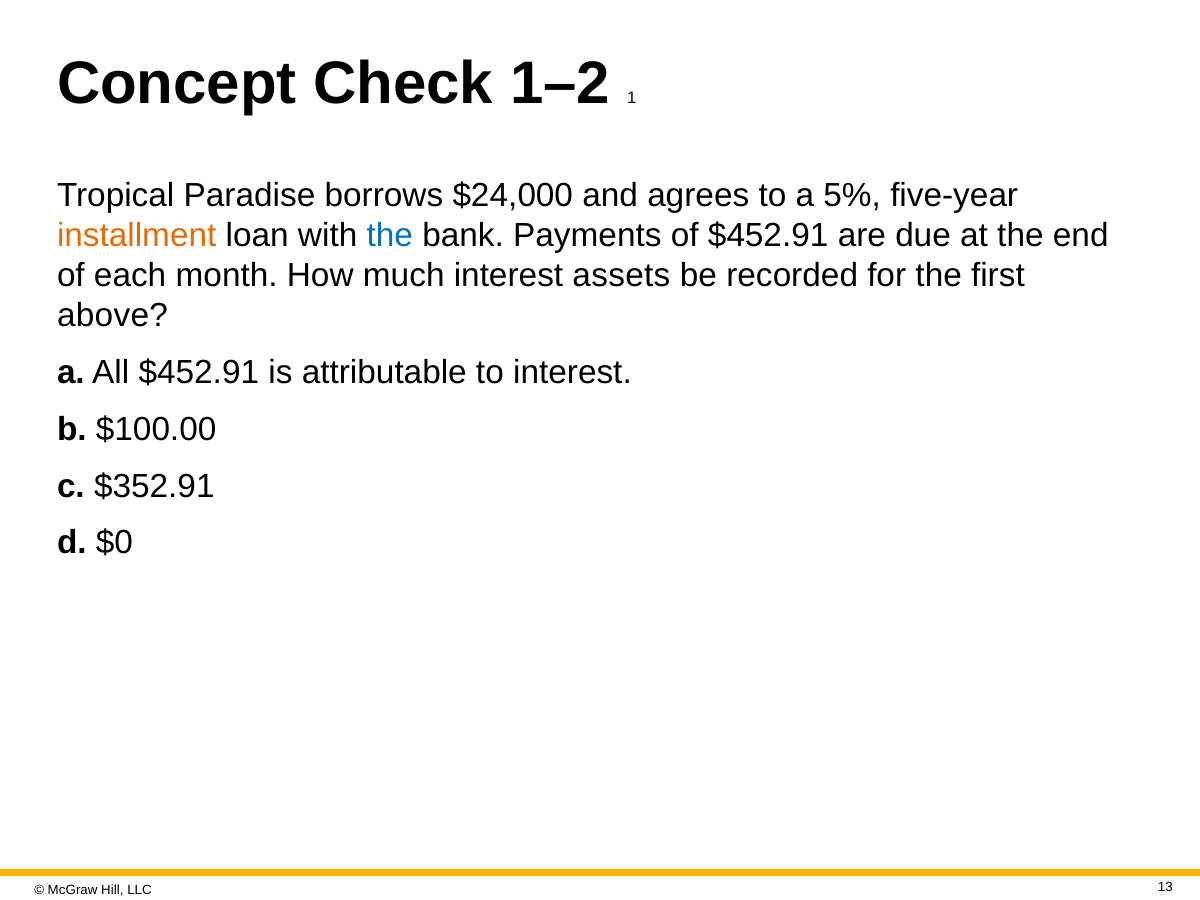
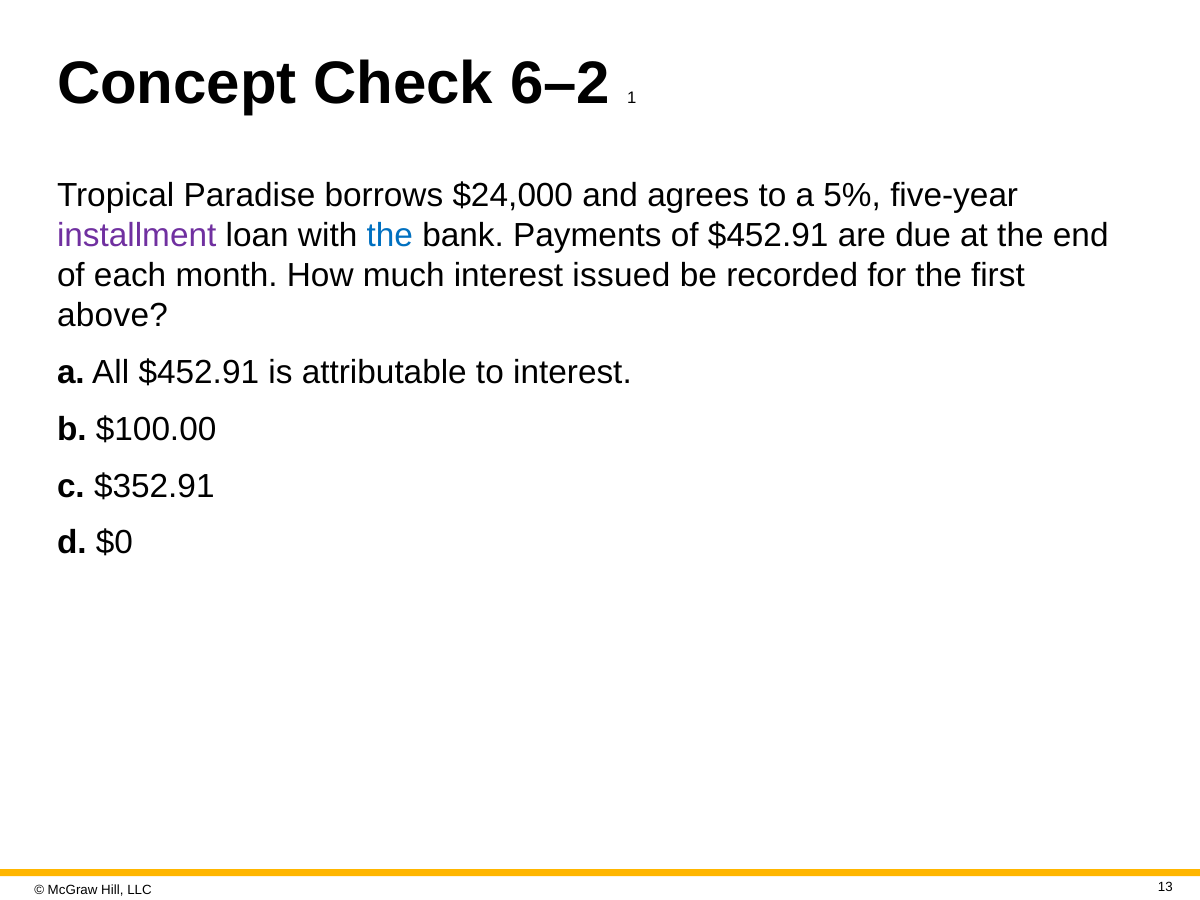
1–2: 1–2 -> 6–2
installment colour: orange -> purple
assets: assets -> issued
